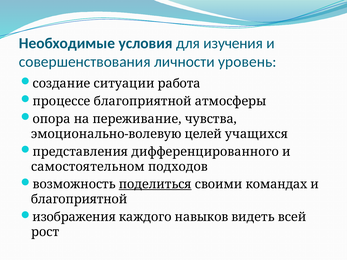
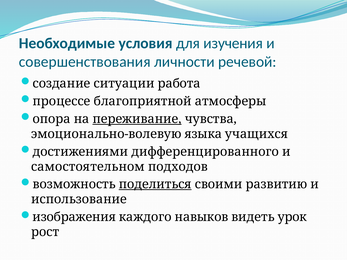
уровень: уровень -> речевой
переживание underline: none -> present
целей: целей -> языка
представления: представления -> достижениями
командах: командах -> развитию
благоприятной at (79, 200): благоприятной -> использование
всей: всей -> урок
